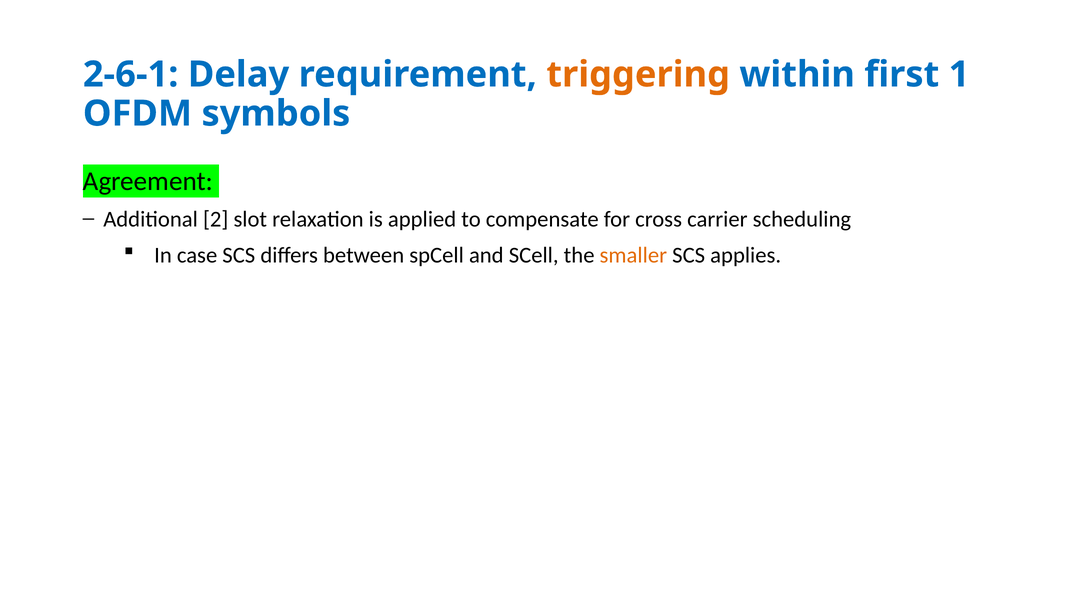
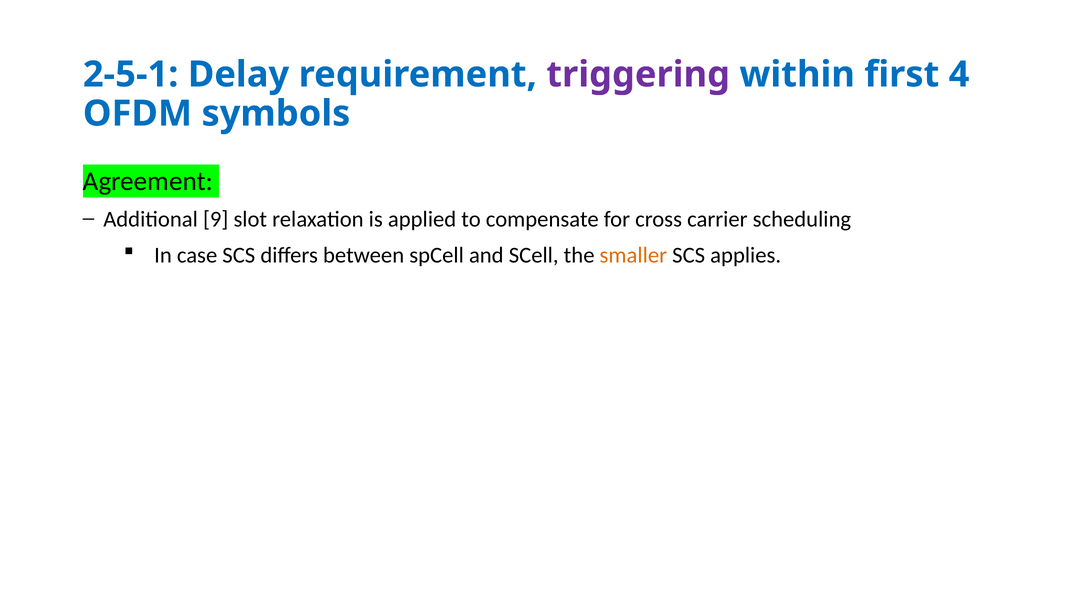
2-6-1: 2-6-1 -> 2-5-1
triggering colour: orange -> purple
1: 1 -> 4
2: 2 -> 9
